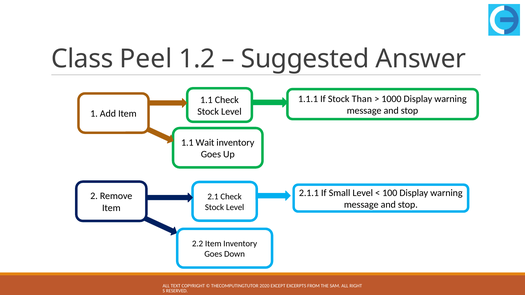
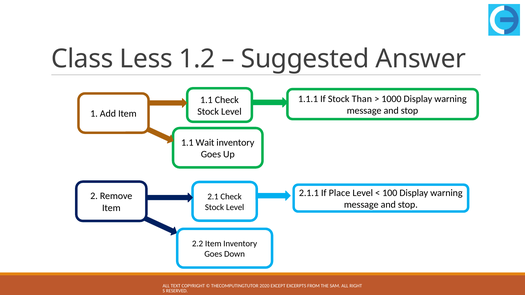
Peel: Peel -> Less
Small: Small -> Place
